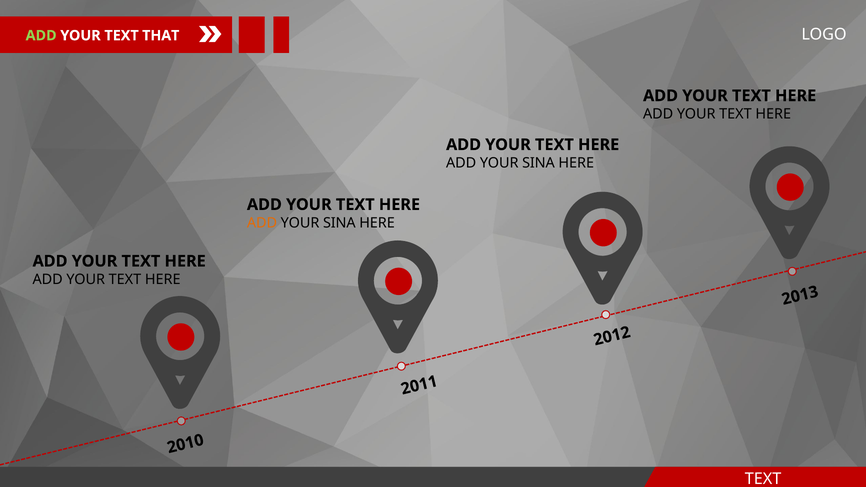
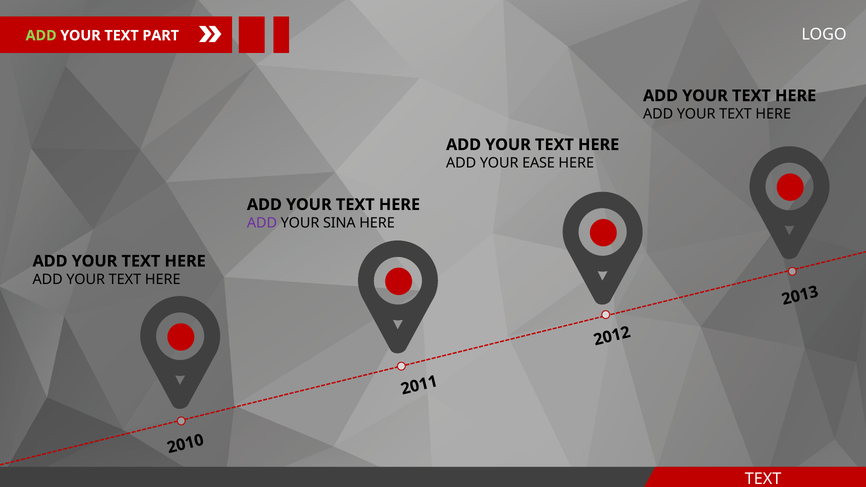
THAT: THAT -> PART
SINA at (538, 163): SINA -> EASE
ADD at (262, 223) colour: orange -> purple
